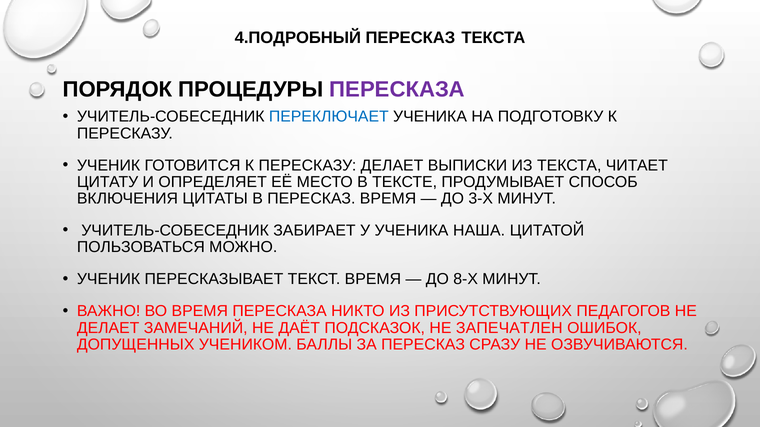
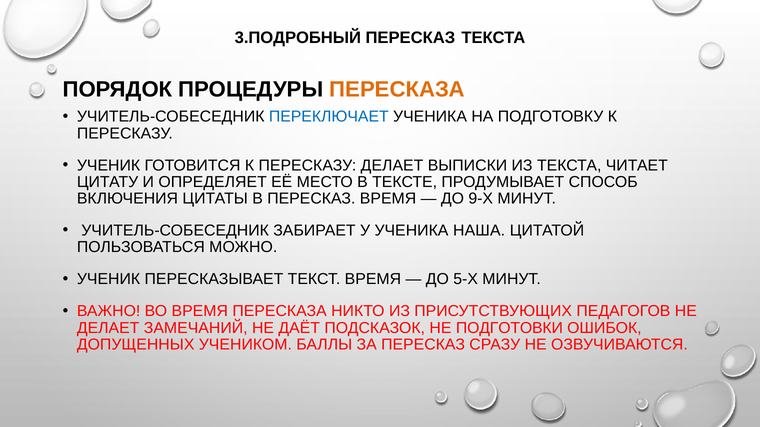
4.ПОДРОБНЫЙ: 4.ПОДРОБНЫЙ -> 3.ПОДРОБНЫЙ
ПЕРЕСКАЗА at (397, 90) colour: purple -> orange
3-Х: 3-Х -> 9-Х
8-Х: 8-Х -> 5-Х
ЗАПЕЧАТЛЕН: ЗАПЕЧАТЛЕН -> ПОДГОТОВКИ
